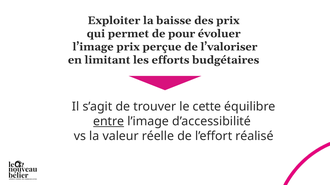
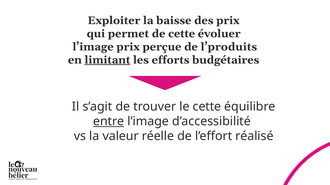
de pour: pour -> cette
l’valoriser: l’valoriser -> l’produits
limitant underline: none -> present
